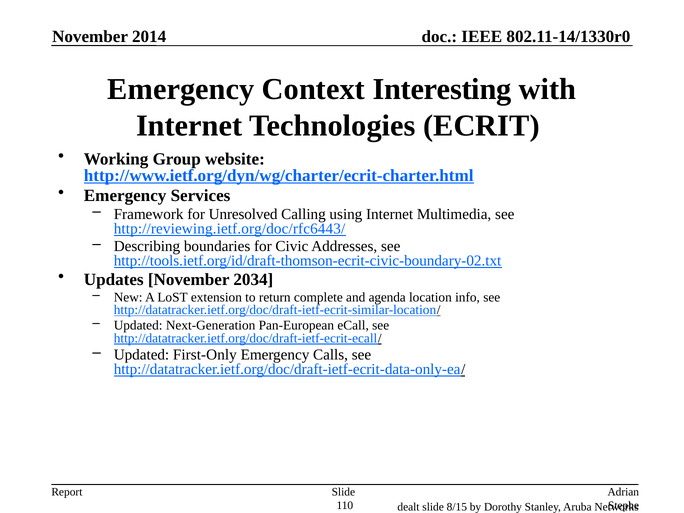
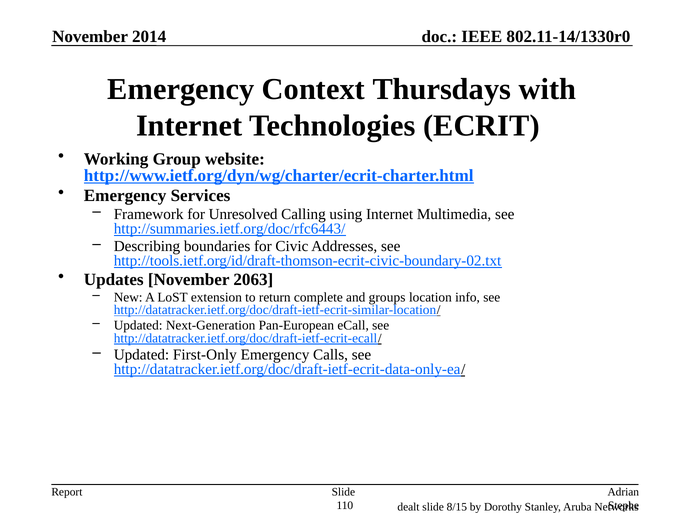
Interesting: Interesting -> Thursdays
http://reviewing.ietf.org/doc/rfc6443/: http://reviewing.ietf.org/doc/rfc6443/ -> http://summaries.ietf.org/doc/rfc6443/
2034: 2034 -> 2063
agenda: agenda -> groups
